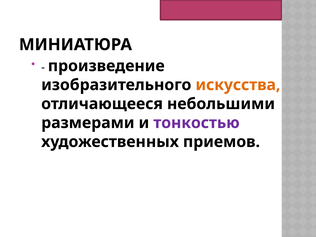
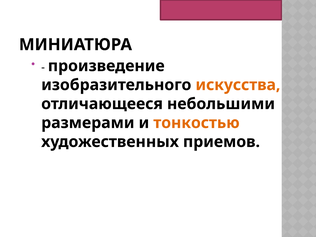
тонкостью colour: purple -> orange
